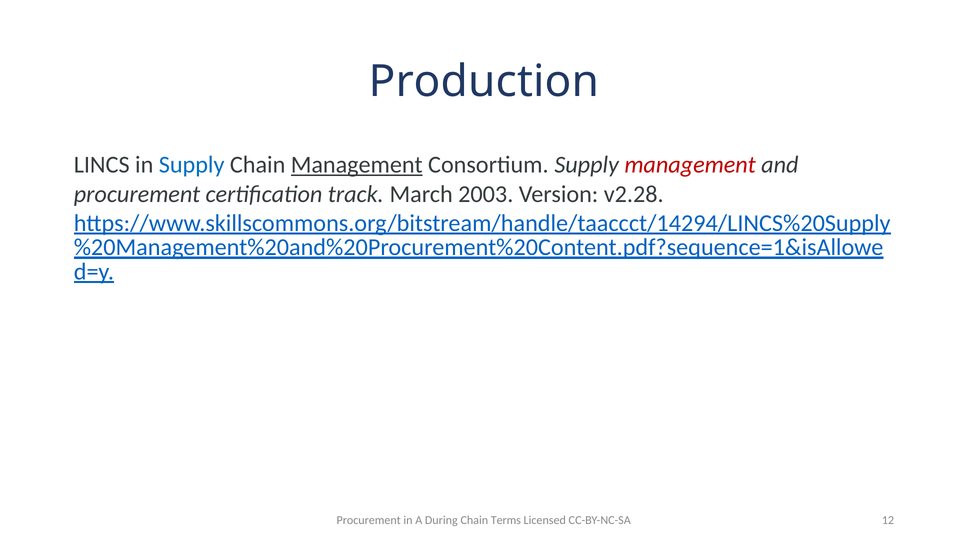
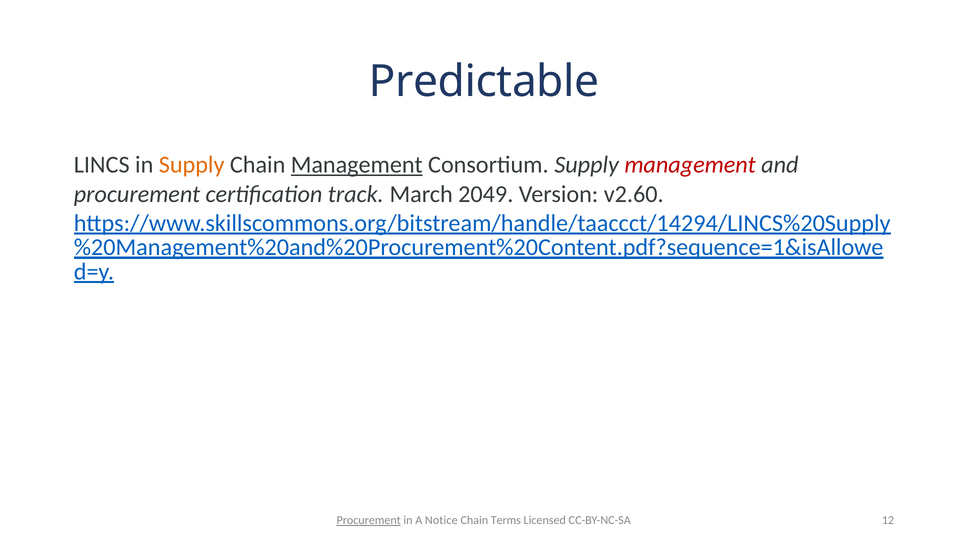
Production: Production -> Predictable
Supply at (192, 165) colour: blue -> orange
2003: 2003 -> 2049
v2.28: v2.28 -> v2.60
Procurement at (369, 520) underline: none -> present
During: During -> Notice
